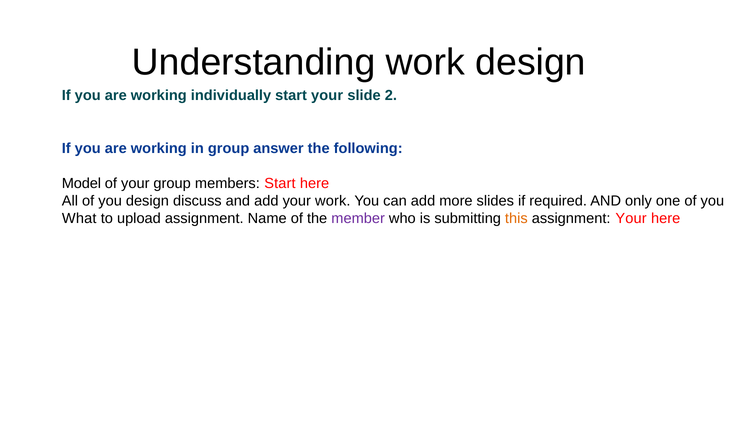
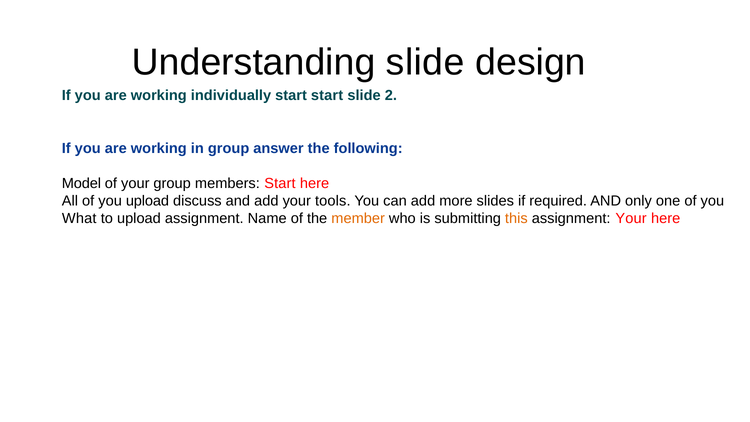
Understanding work: work -> slide
start your: your -> start
you design: design -> upload
your work: work -> tools
member colour: purple -> orange
